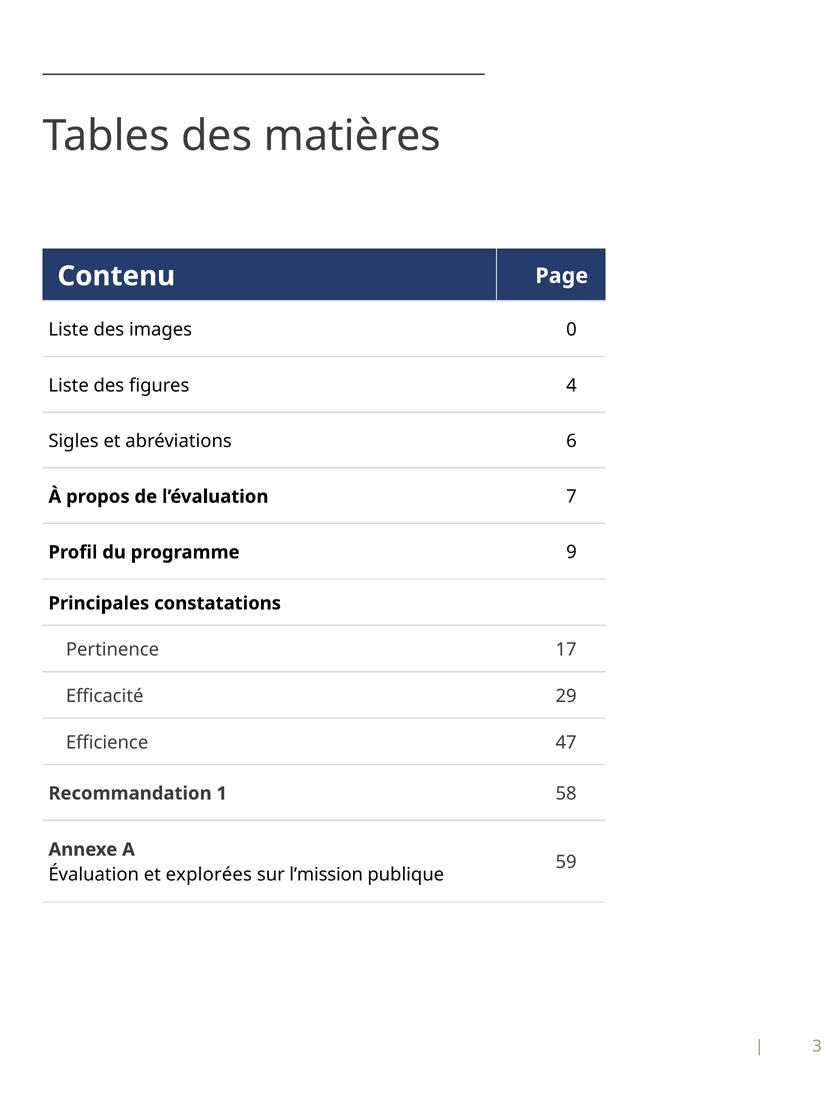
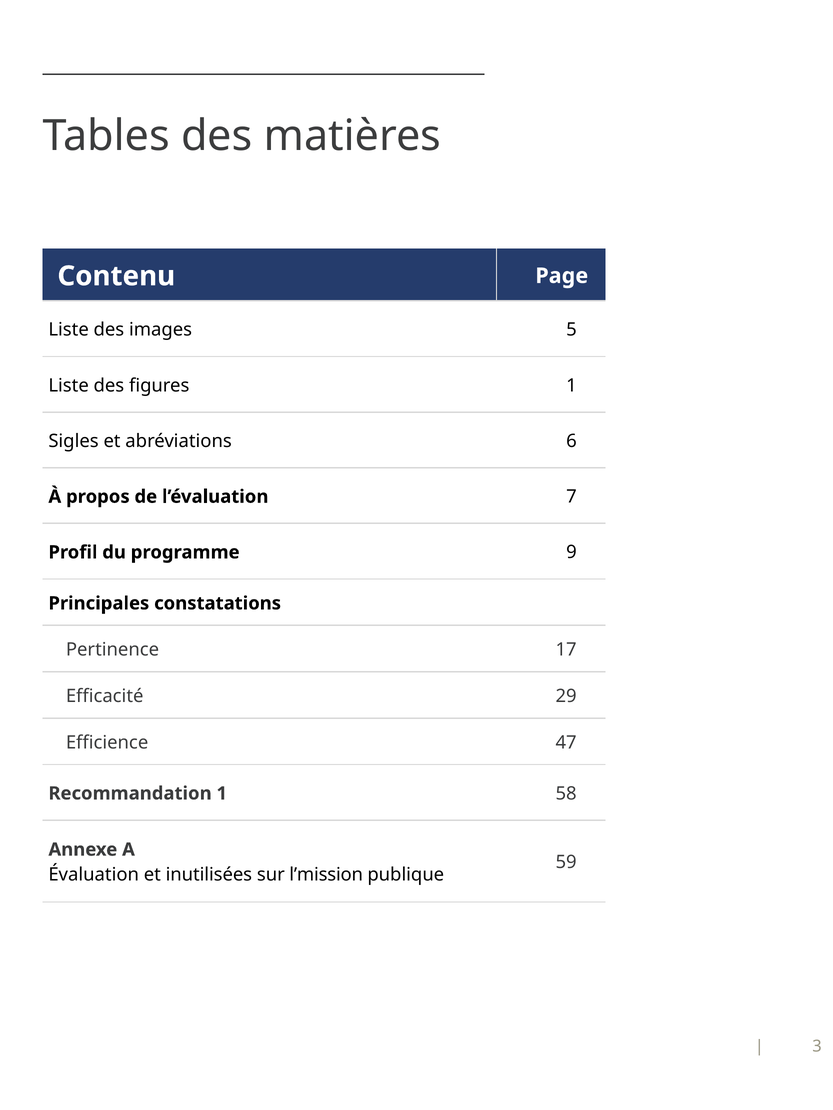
0: 0 -> 5
figures 4: 4 -> 1
explorées: explorées -> inutilisées
